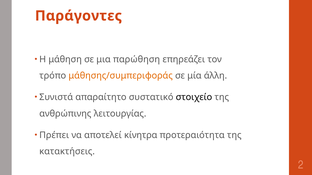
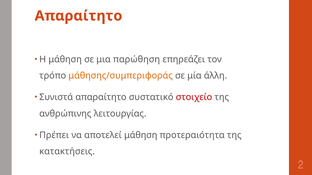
Παράγοντες at (78, 16): Παράγοντες -> Απαραίτητο
στοιχείο colour: black -> red
αποτελεί κίνητρα: κίνητρα -> μάθηση
